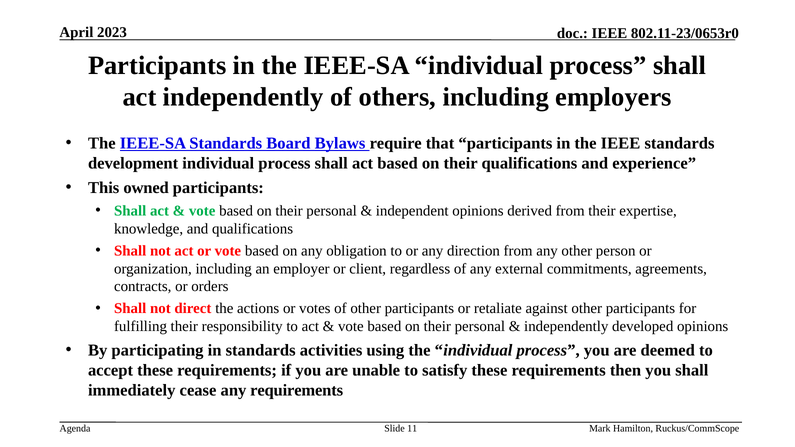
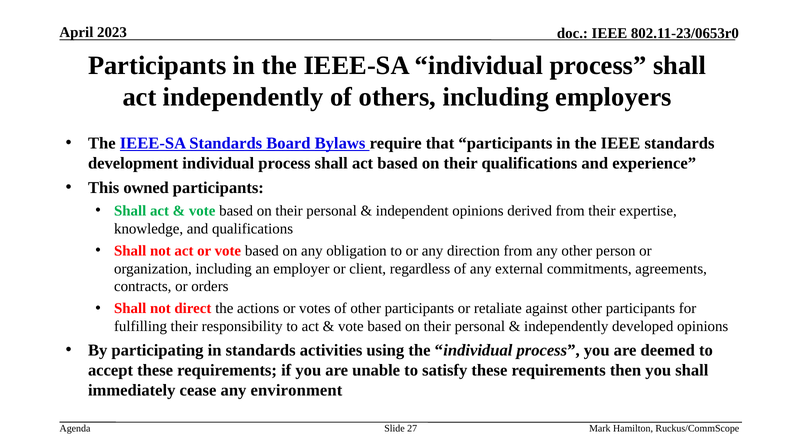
any requirements: requirements -> environment
11: 11 -> 27
